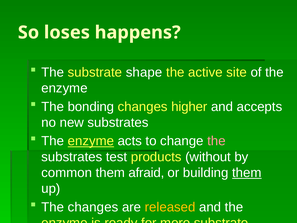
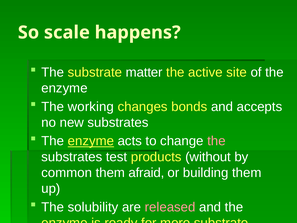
loses: loses -> scale
shape: shape -> matter
bonding: bonding -> working
higher: higher -> bonds
them at (247, 173) underline: present -> none
The changes: changes -> solubility
released colour: yellow -> pink
